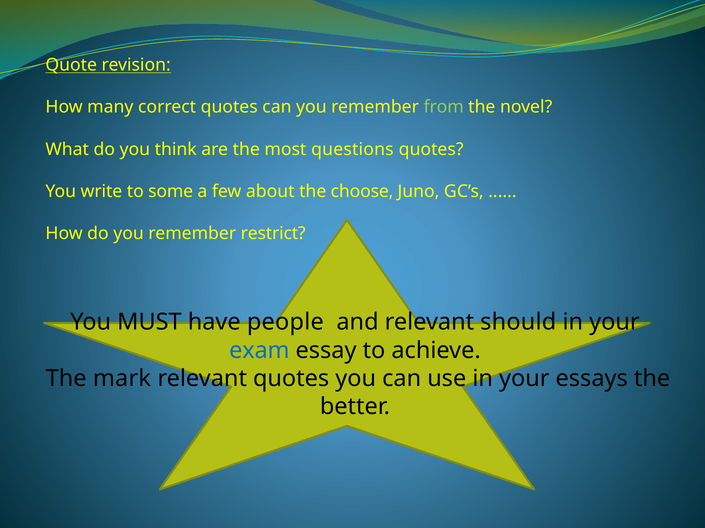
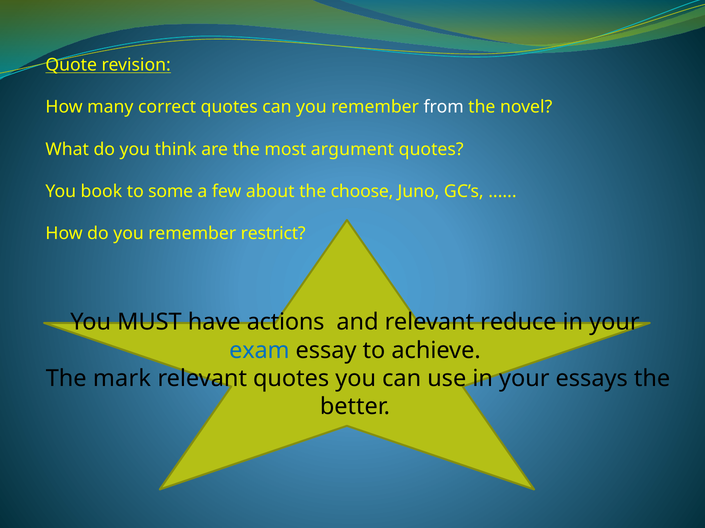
from colour: light green -> white
questions: questions -> argument
write: write -> book
people: people -> actions
should: should -> reduce
